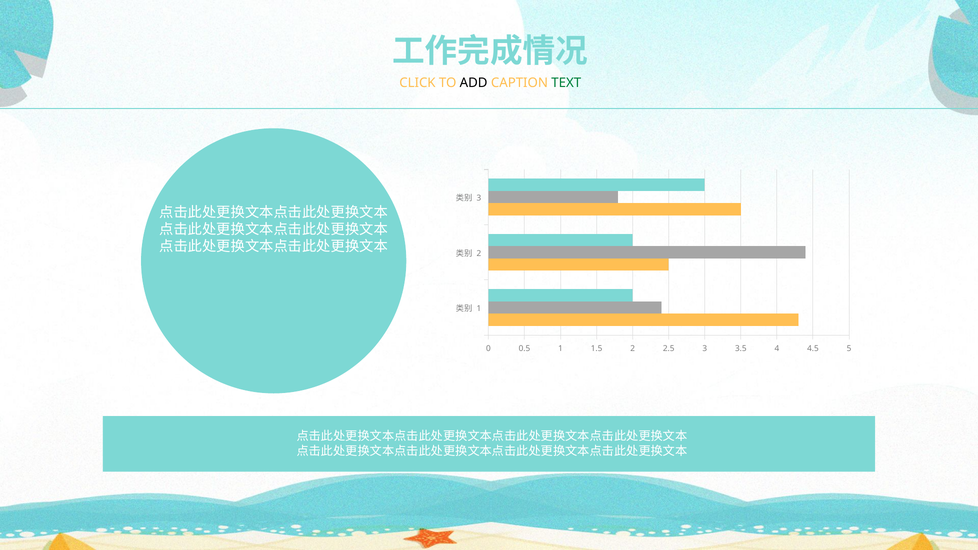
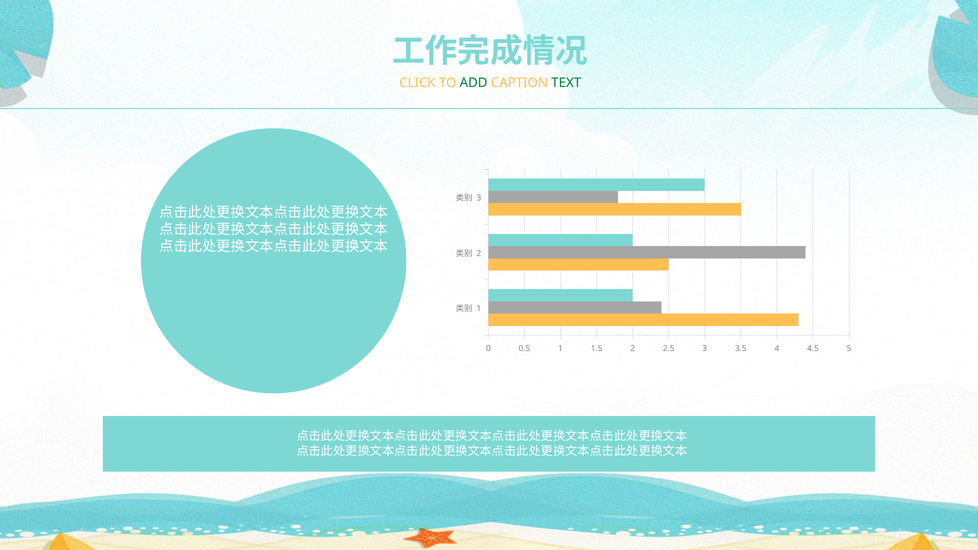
ADD colour: black -> green
